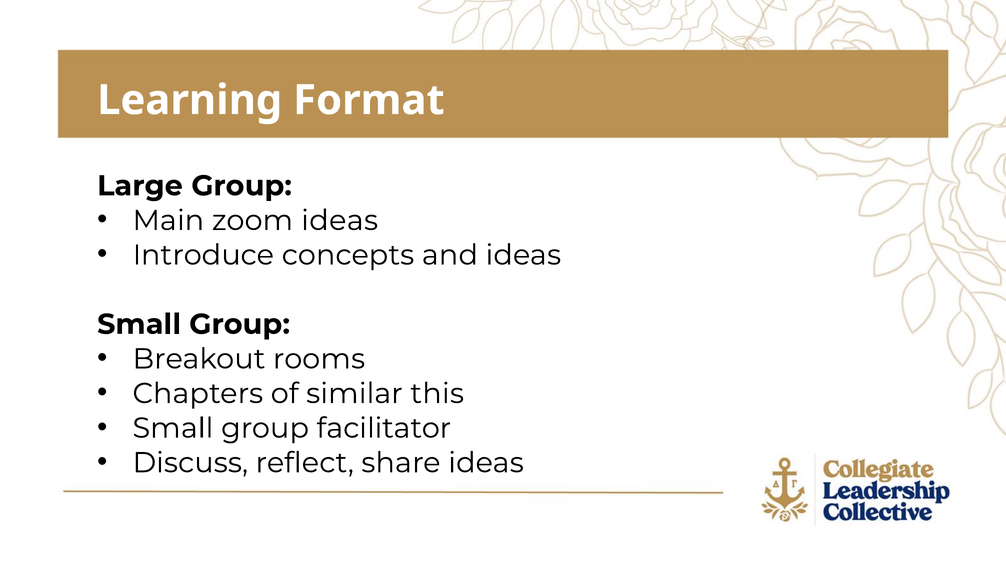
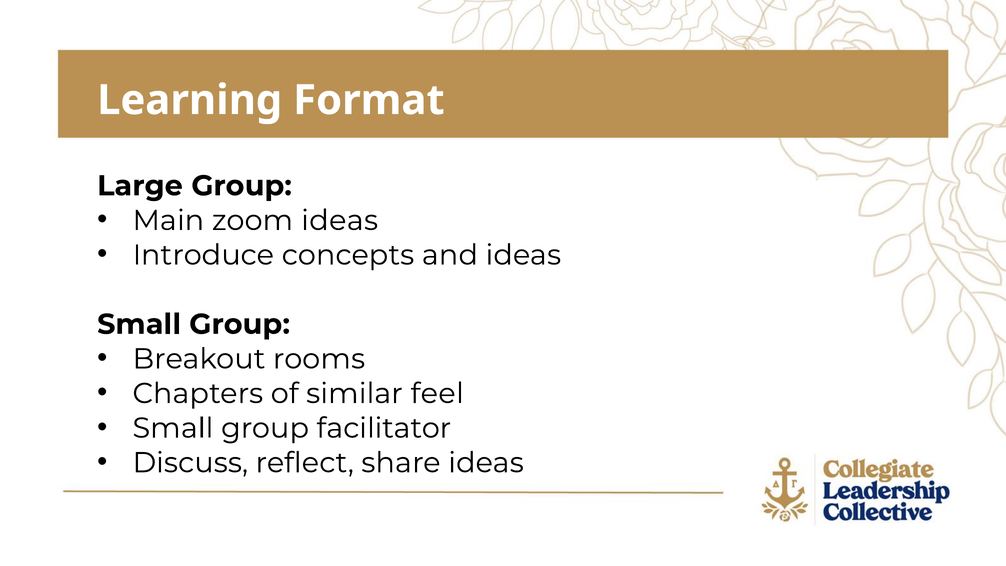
this: this -> feel
